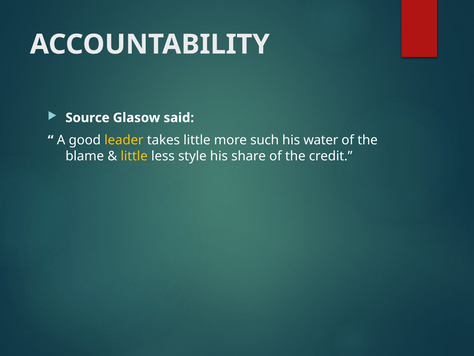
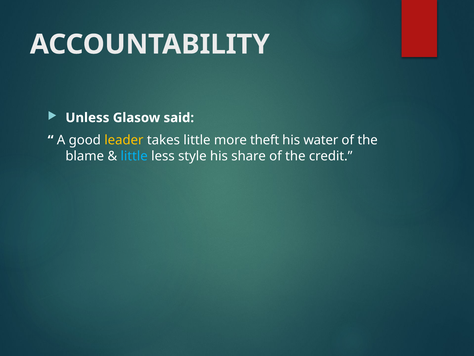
Source: Source -> Unless
such: such -> theft
little at (134, 156) colour: yellow -> light blue
